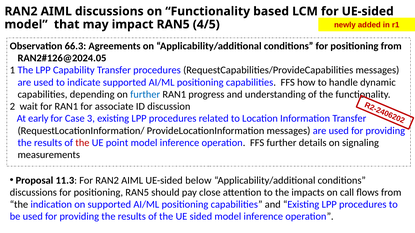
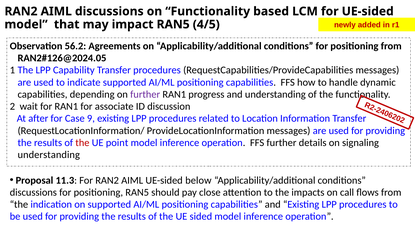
66.3: 66.3 -> 56.2
further at (145, 95) colour: blue -> purple
early: early -> after
3: 3 -> 9
measurements at (49, 155): measurements -> understanding
